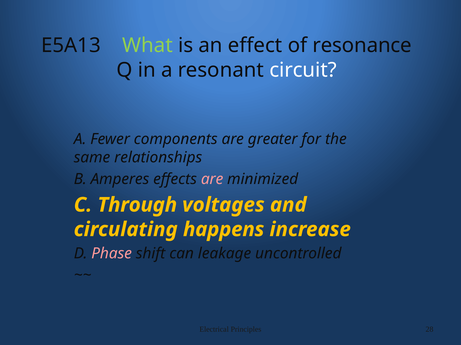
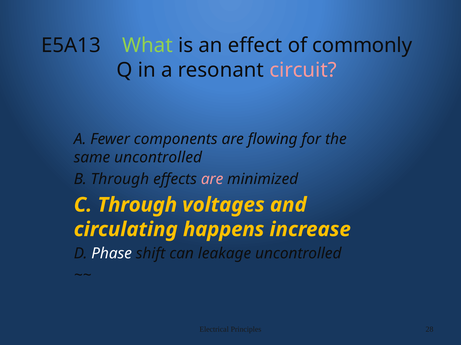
resonance: resonance -> commonly
circuit colour: white -> pink
greater: greater -> flowing
same relationships: relationships -> uncontrolled
B Amperes: Amperes -> Through
Phase colour: pink -> white
